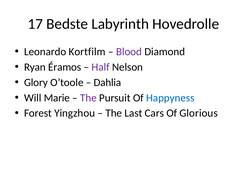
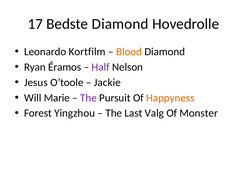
Bedste Labyrinth: Labyrinth -> Diamond
Blood colour: purple -> orange
Glory: Glory -> Jesus
Dahlia: Dahlia -> Jackie
Happyness colour: blue -> orange
Cars: Cars -> Valg
Glorious: Glorious -> Monster
